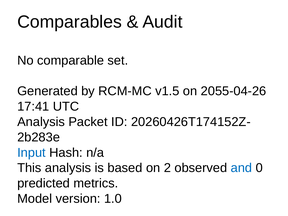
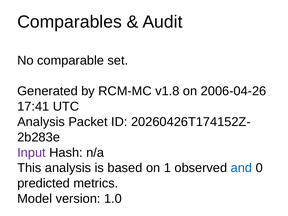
v1.5: v1.5 -> v1.8
2055-04-26: 2055-04-26 -> 2006-04-26
Input colour: blue -> purple
2: 2 -> 1
